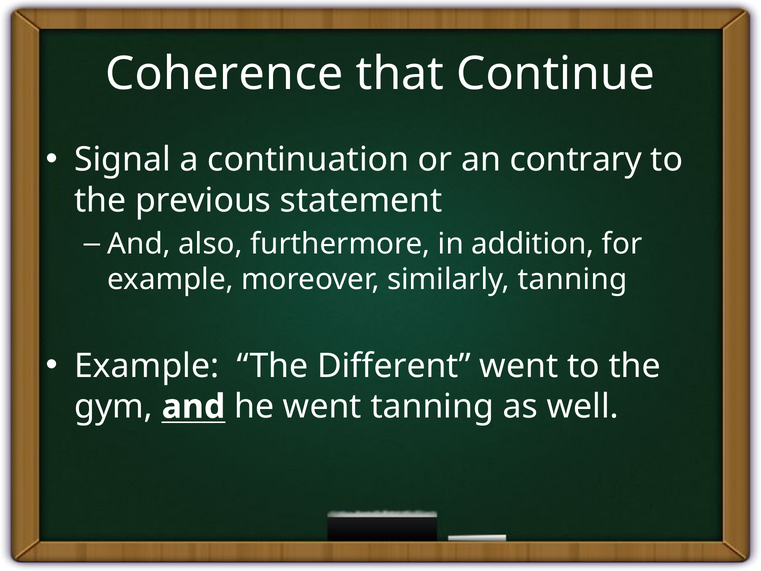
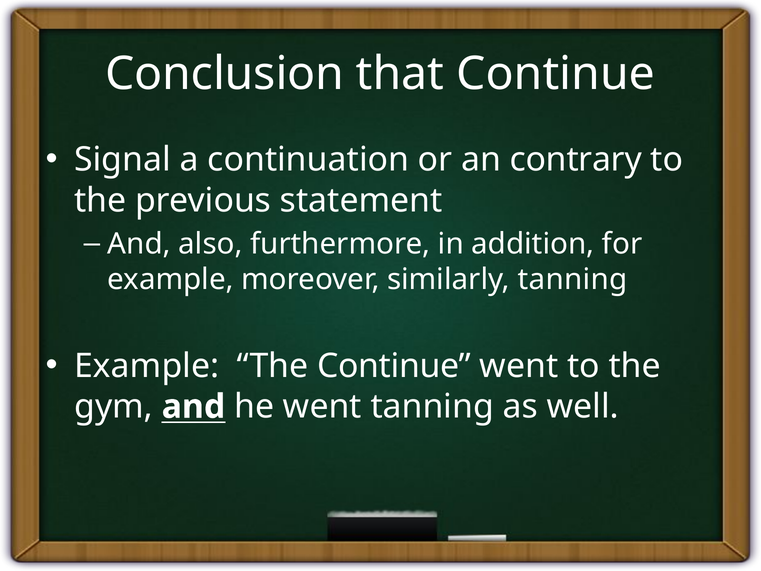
Coherence: Coherence -> Conclusion
The Different: Different -> Continue
